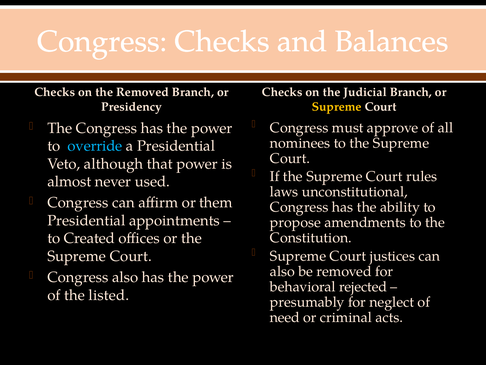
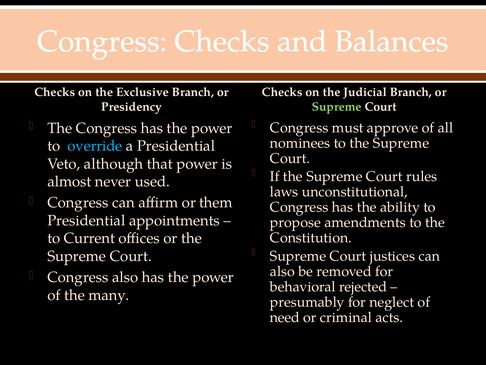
the Removed: Removed -> Exclusive
Supreme at (337, 107) colour: yellow -> light green
Created: Created -> Current
listed: listed -> many
